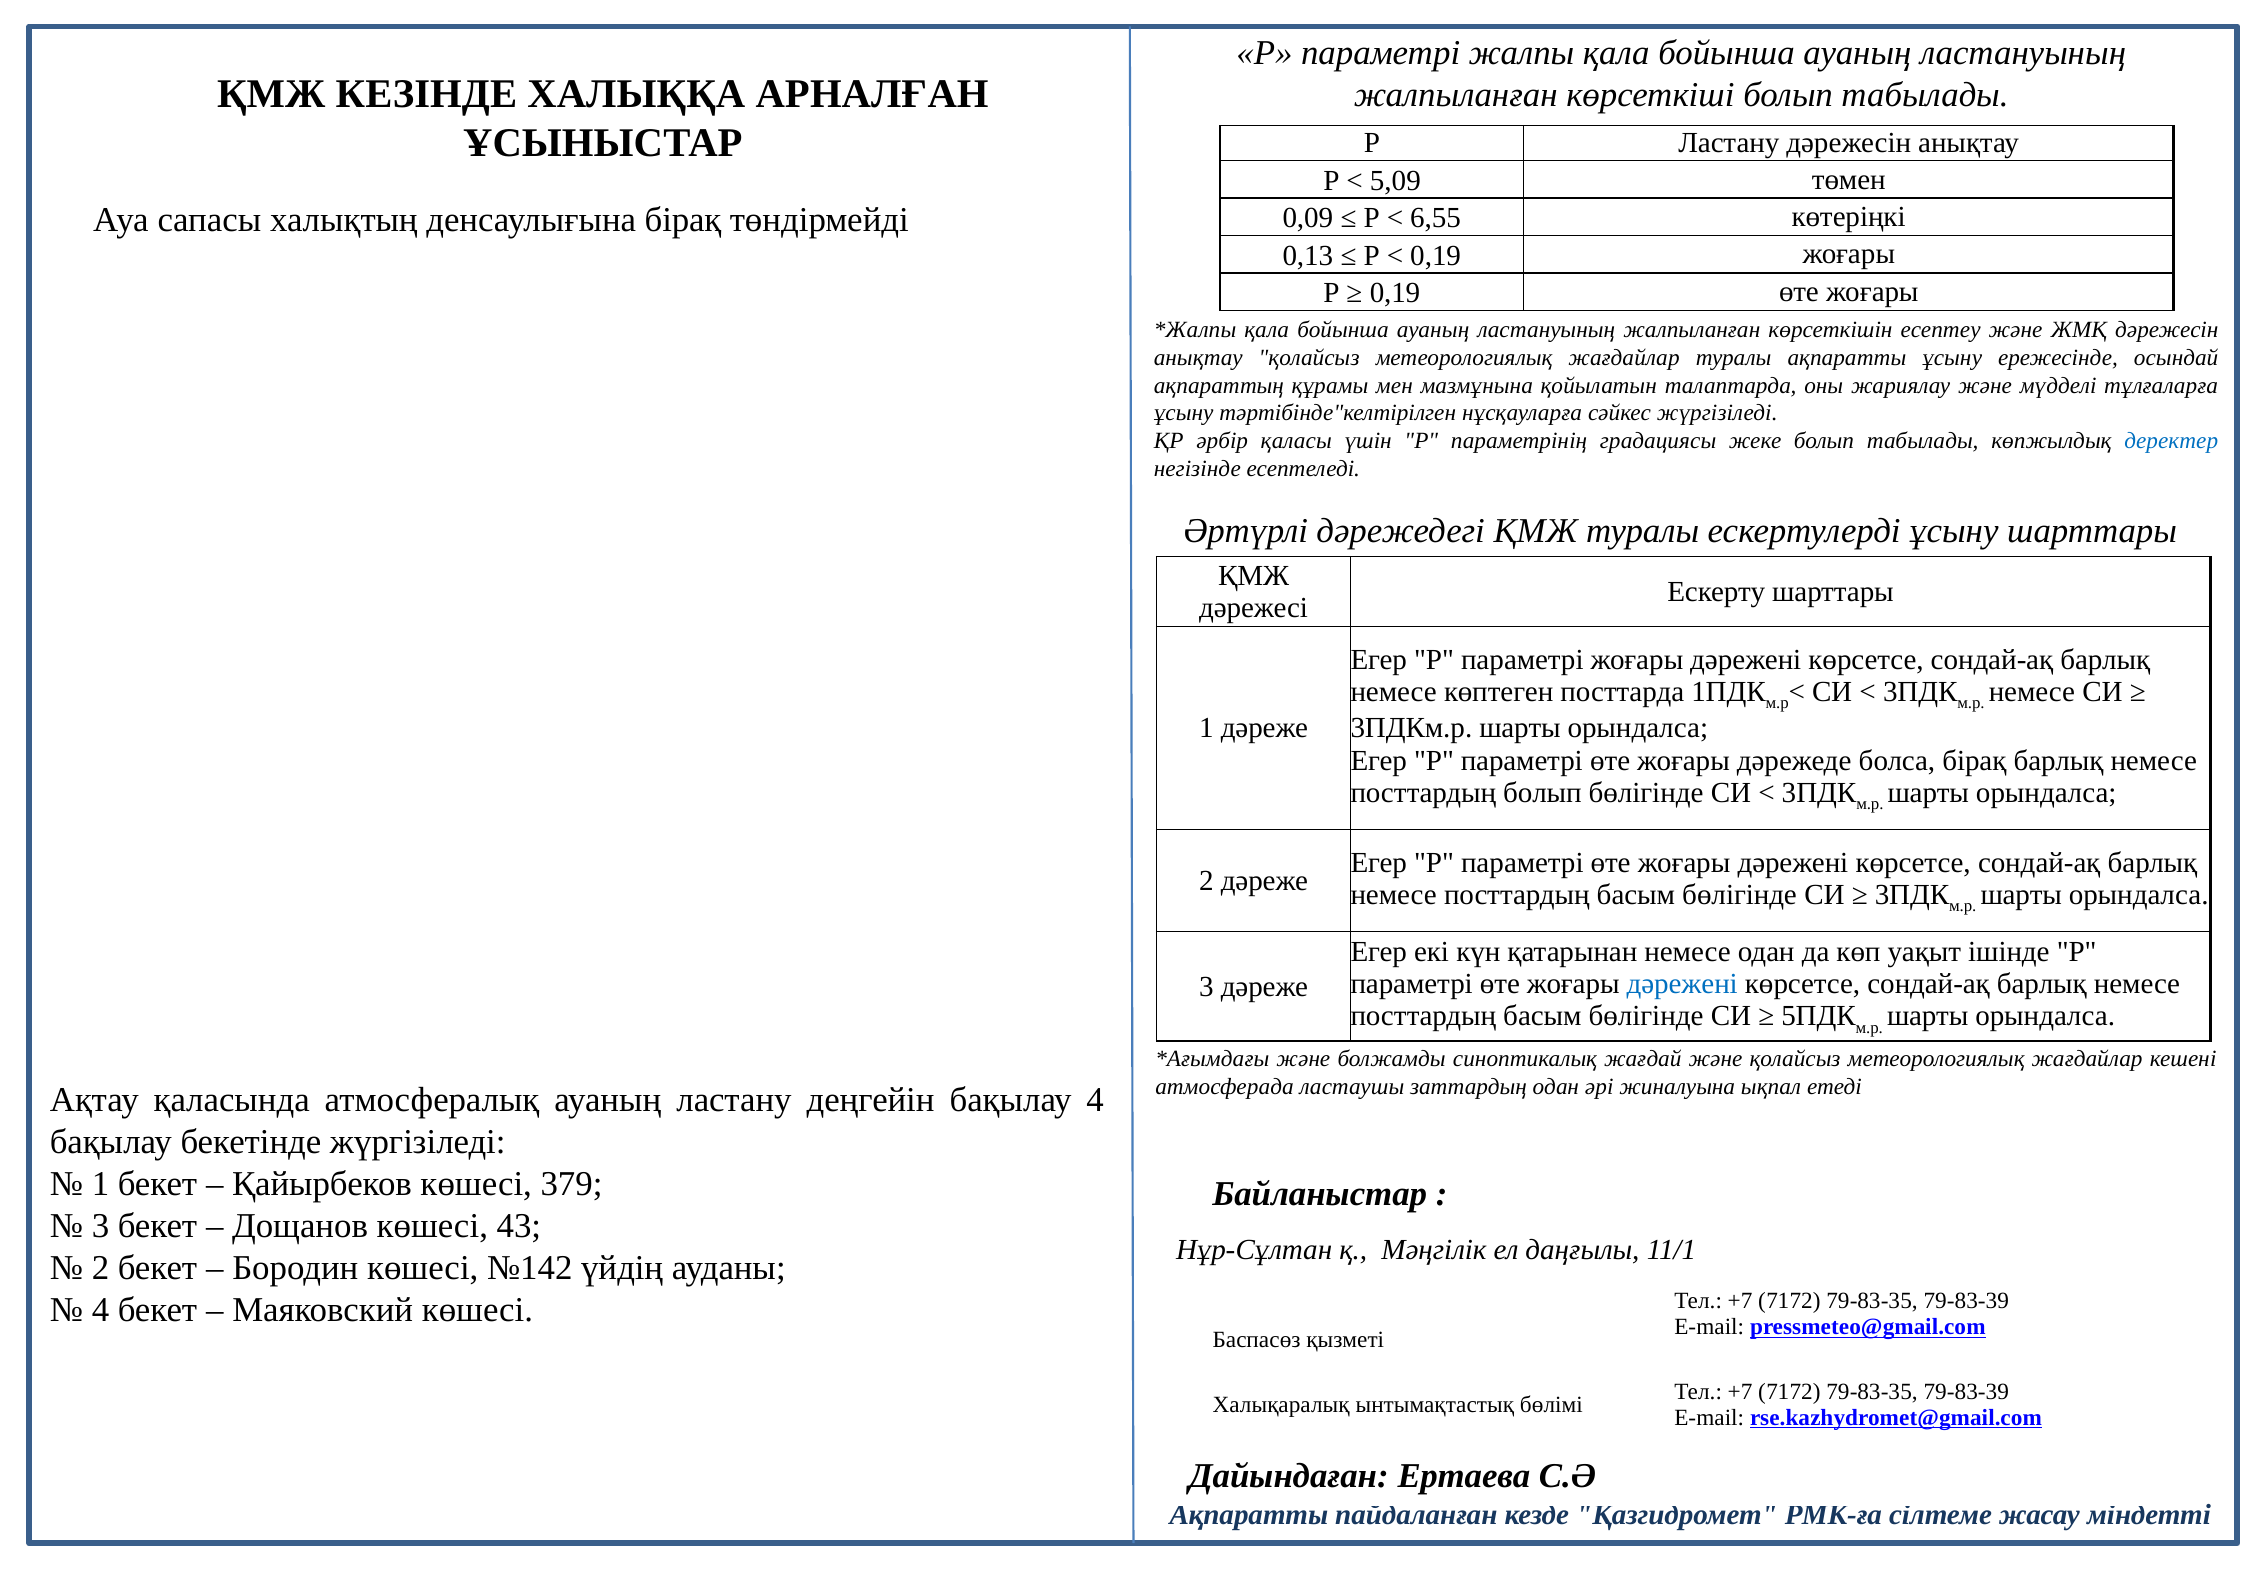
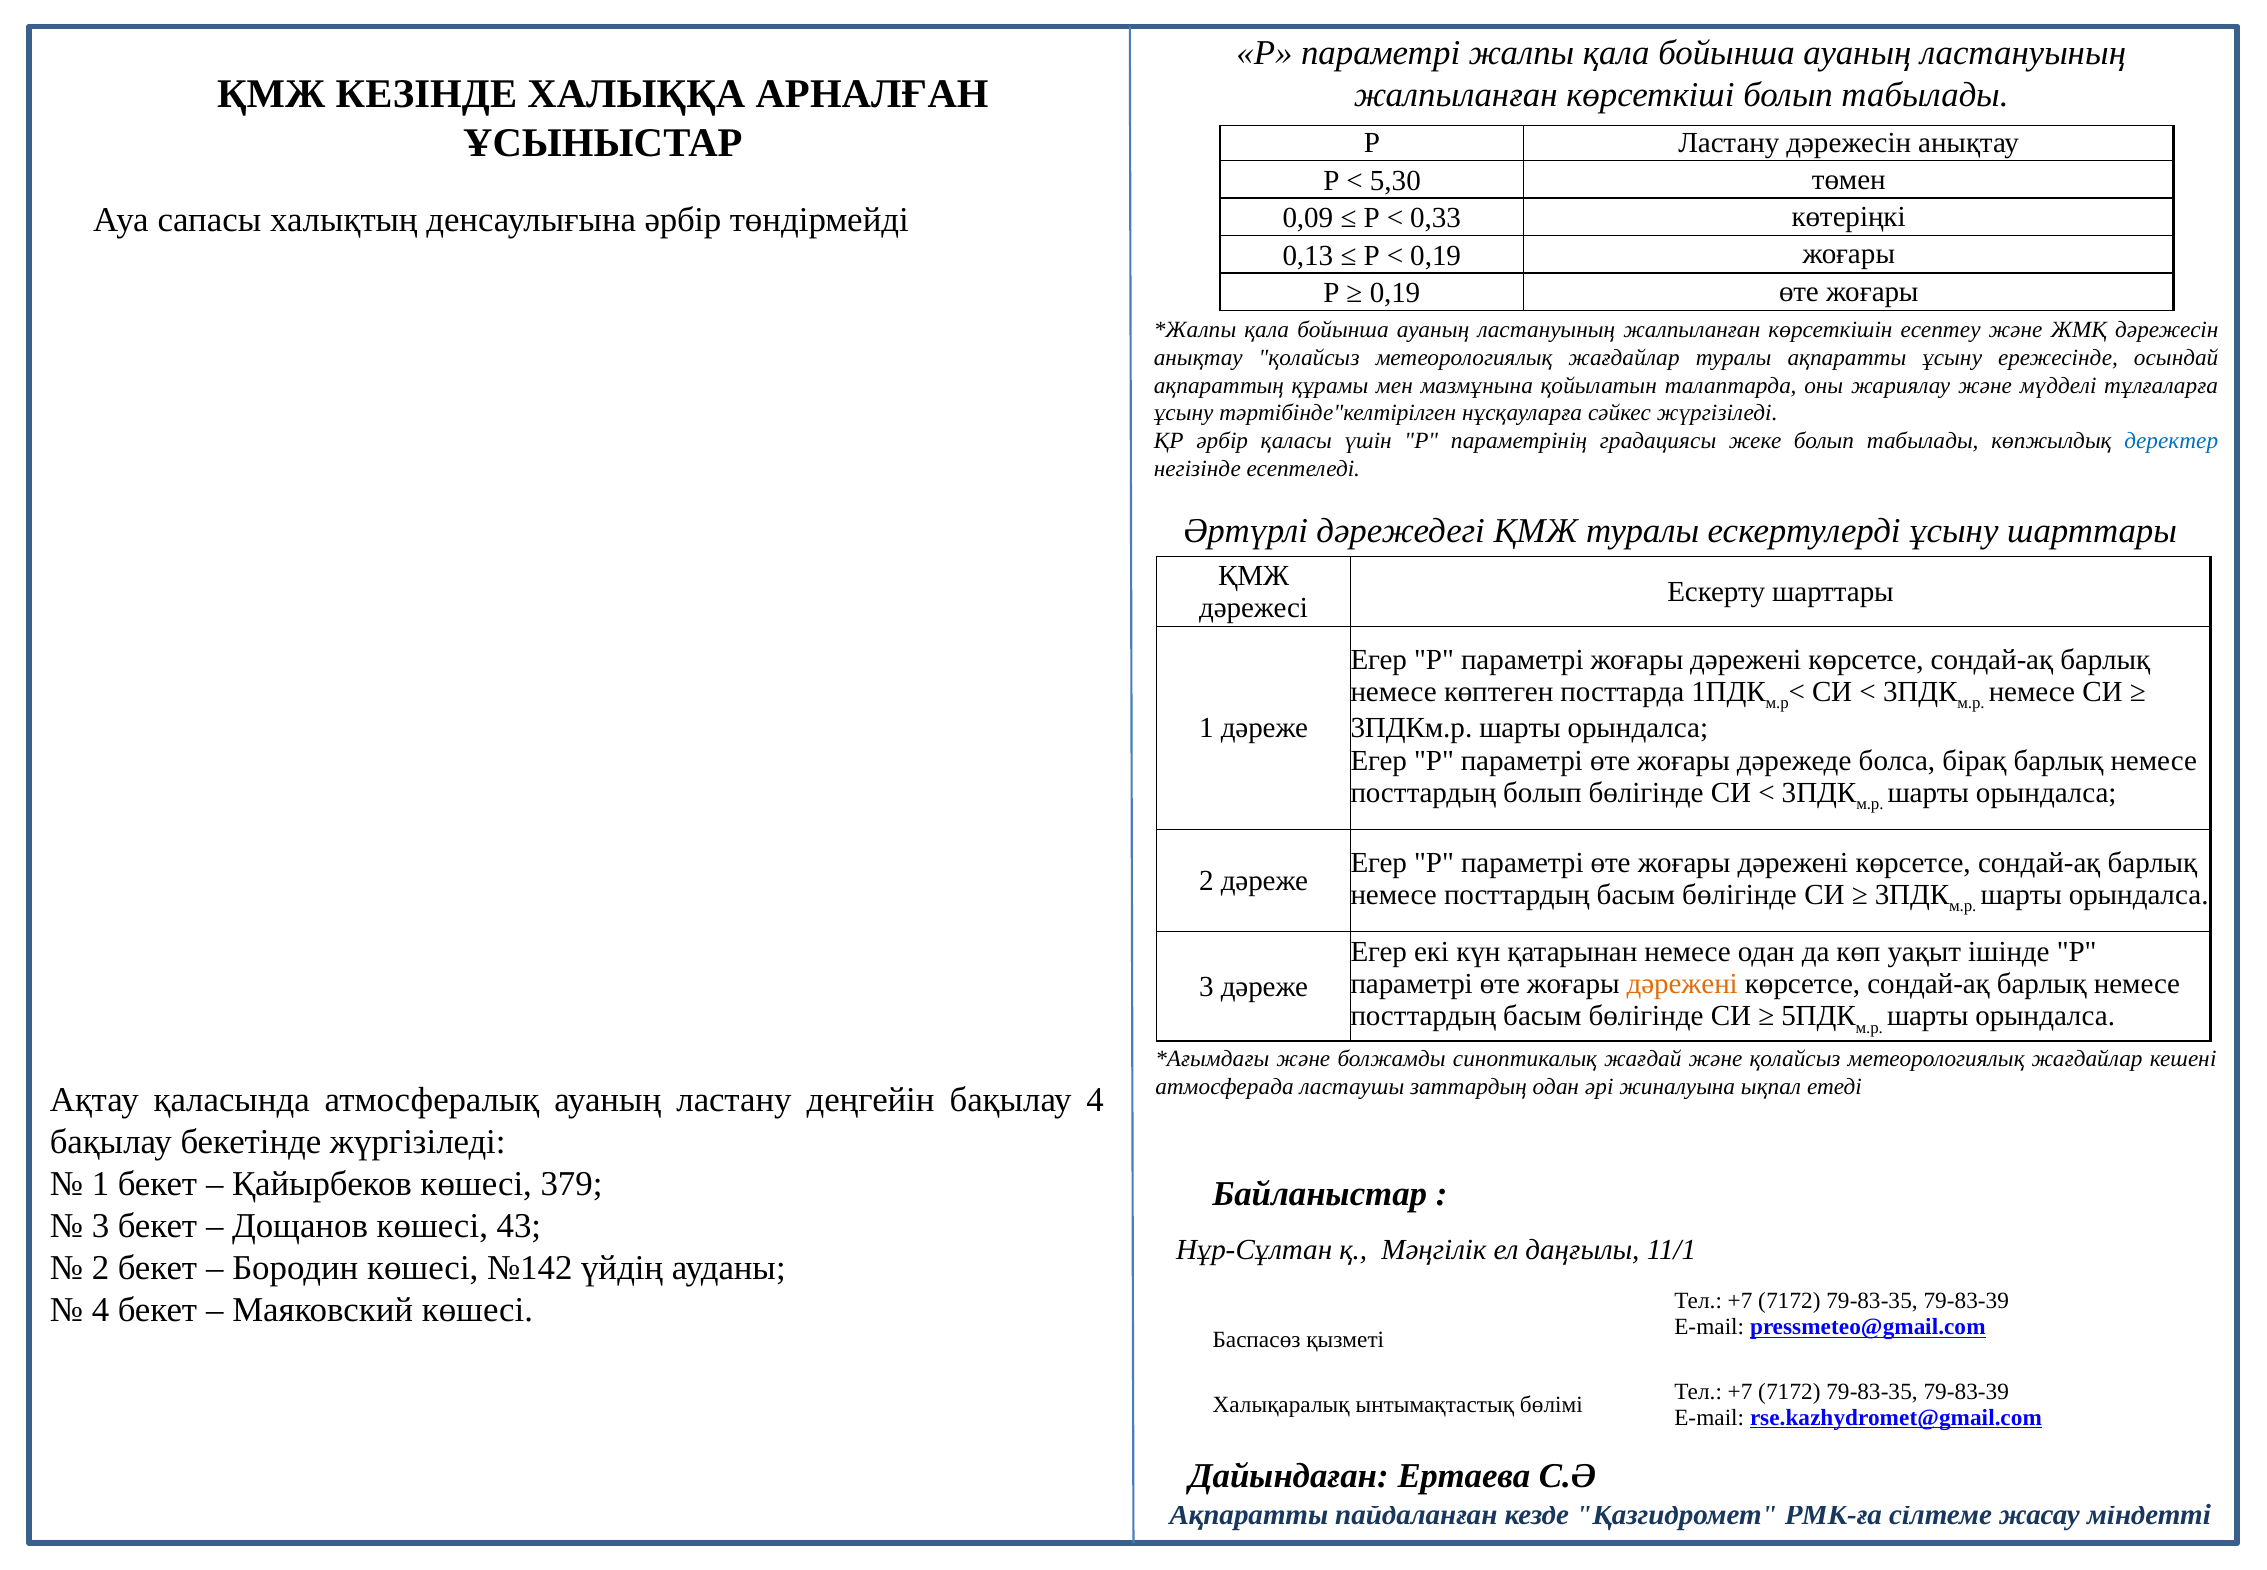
5,09: 5,09 -> 5,30
денсаулығына бірақ: бірақ -> әрбір
6,55: 6,55 -> 0,33
дәрежені at (1682, 984) colour: blue -> orange
